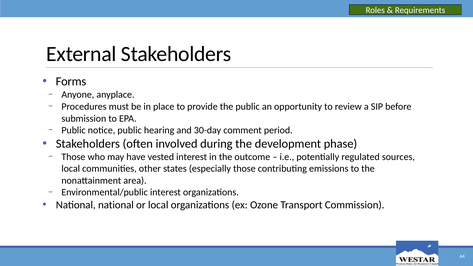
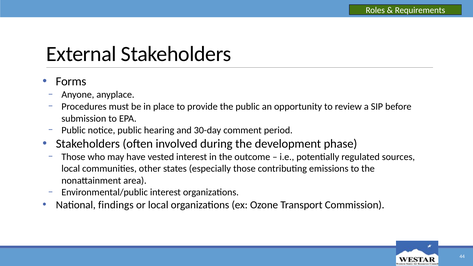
National national: national -> findings
